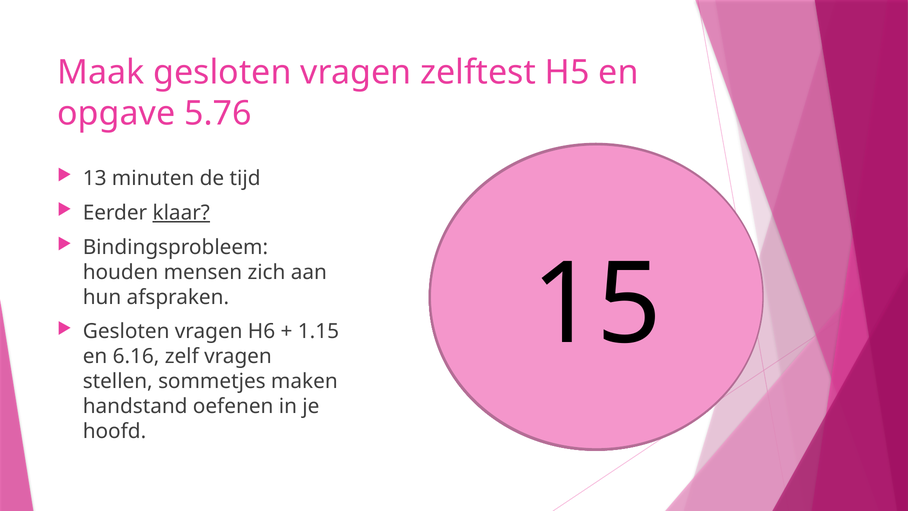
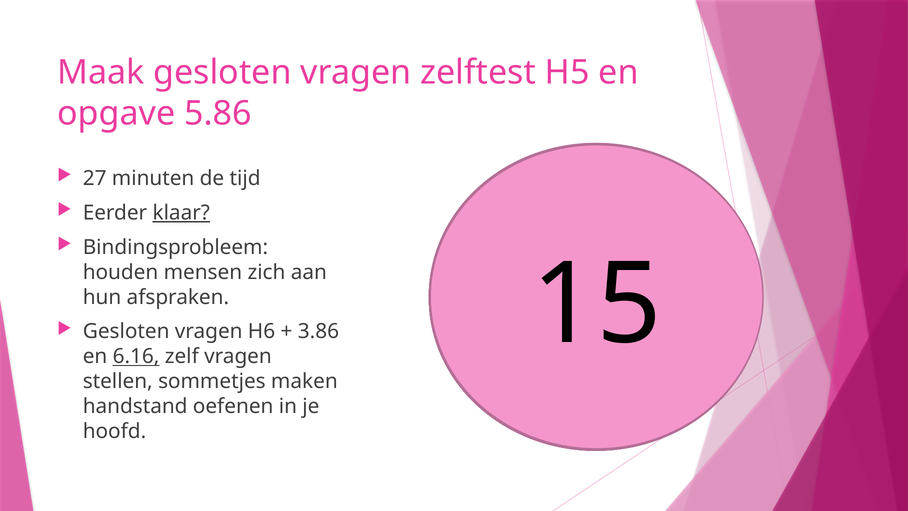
5.76: 5.76 -> 5.86
13 at (95, 178): 13 -> 27
1.15: 1.15 -> 3.86
6.16 underline: none -> present
